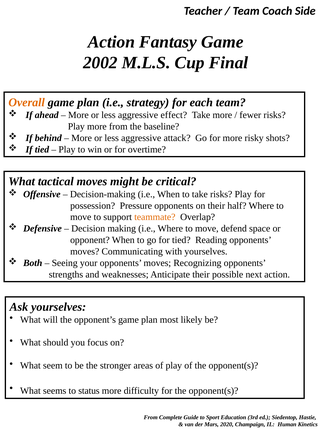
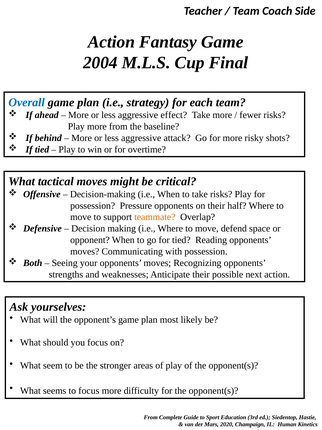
2002: 2002 -> 2004
Overall colour: orange -> blue
with yourselves: yourselves -> possession
to status: status -> focus
